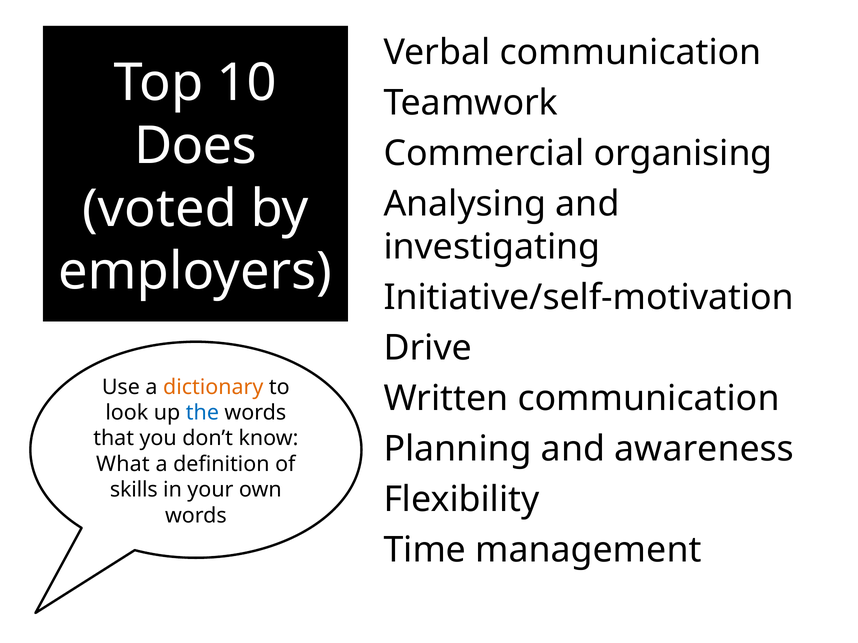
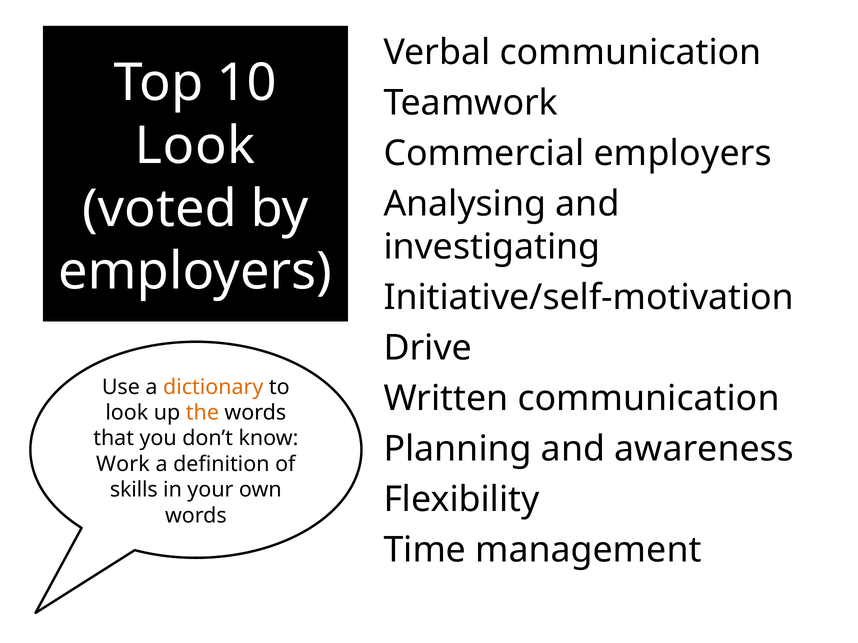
Does at (196, 146): Does -> Look
Commercial organising: organising -> employers
the colour: blue -> orange
What: What -> Work
